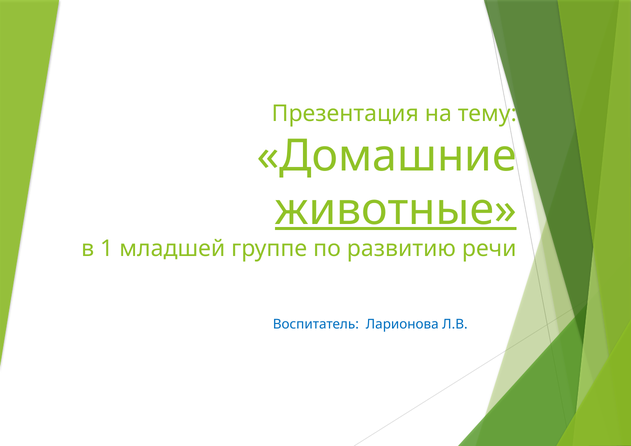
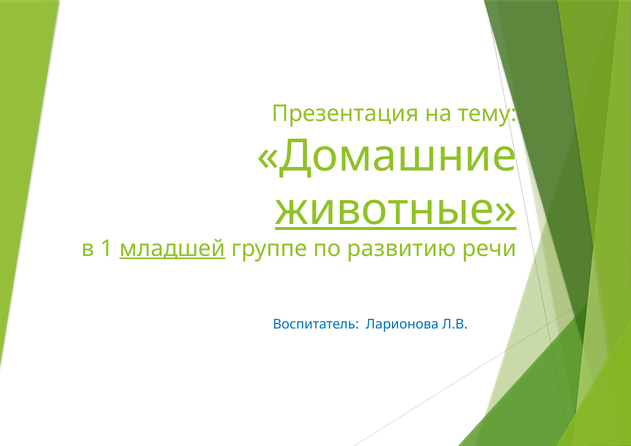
младшей underline: none -> present
